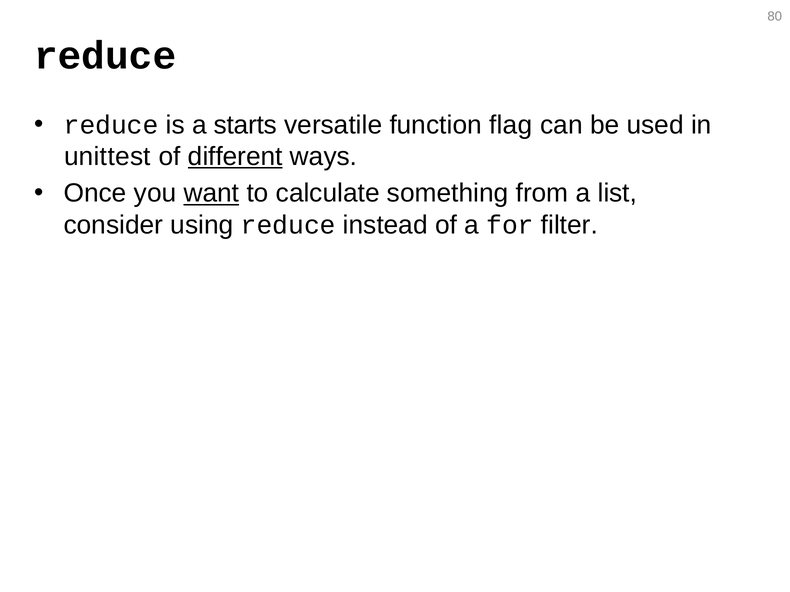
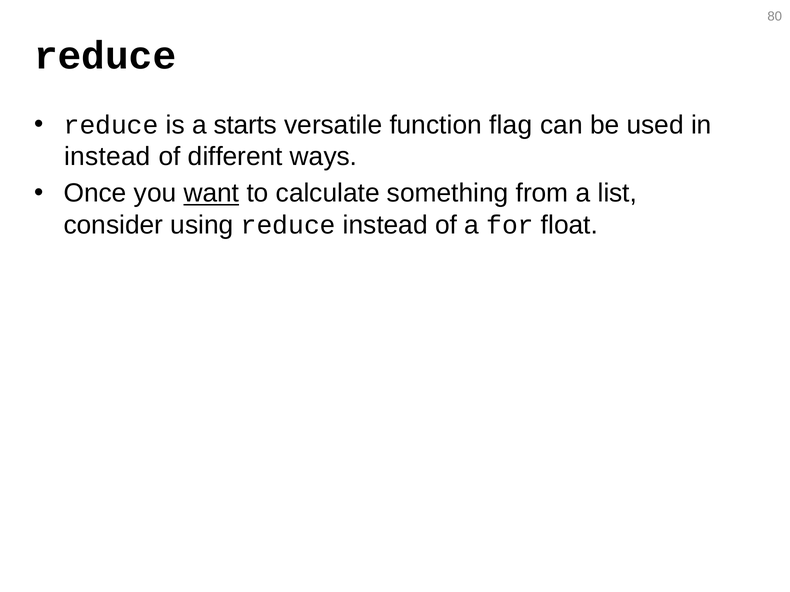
unittest at (107, 157): unittest -> instead
different underline: present -> none
filter: filter -> float
